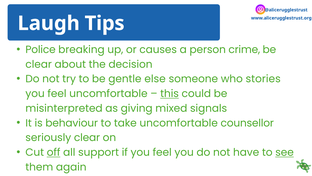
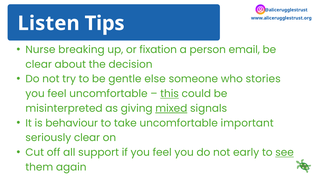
Laugh: Laugh -> Listen
Police: Police -> Nurse
causes: causes -> fixation
crime: crime -> email
mixed underline: none -> present
counsellor: counsellor -> important
off underline: present -> none
have: have -> early
